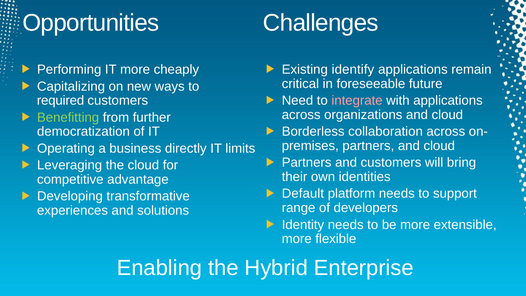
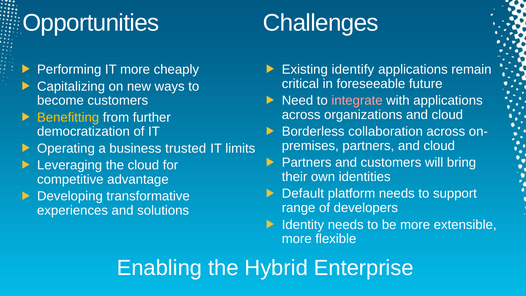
required: required -> become
Benefitting colour: light green -> yellow
directly: directly -> trusted
